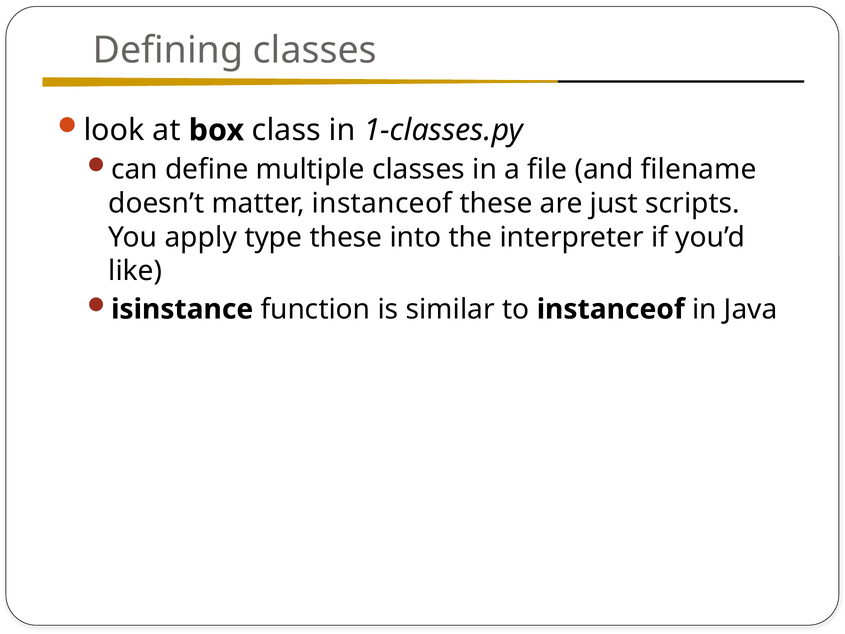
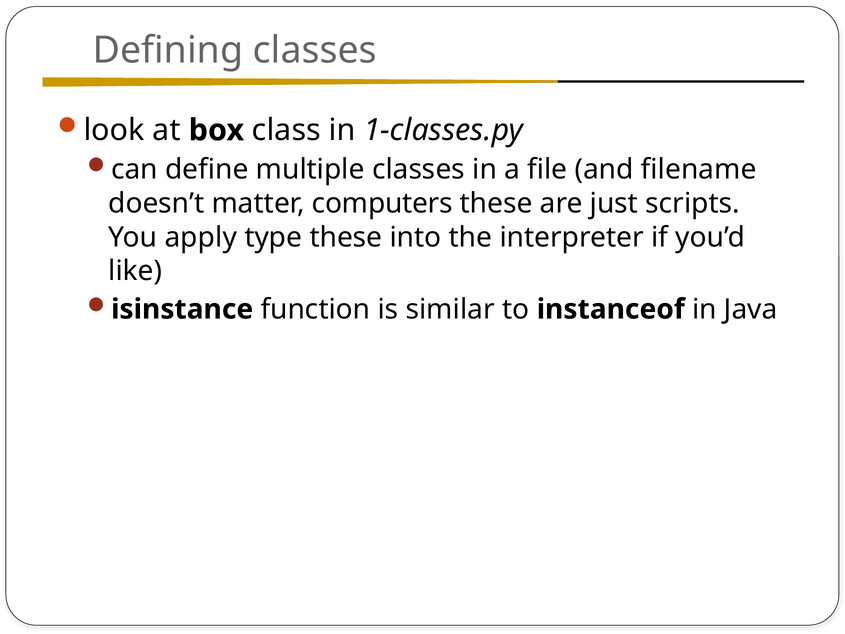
matter instanceof: instanceof -> computers
